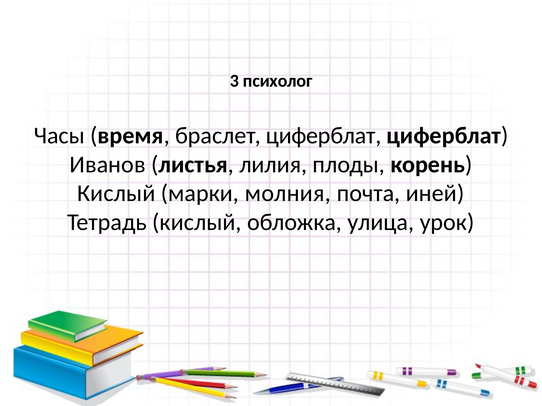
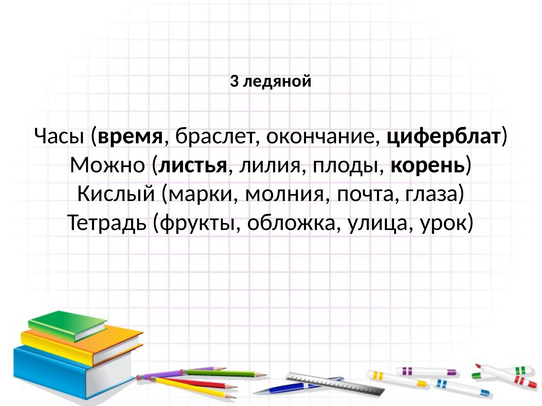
психолог: психолог -> ледяной
браслет циферблат: циферблат -> окончание
Иванов: Иванов -> Можно
иней: иней -> глаза
Тетрадь кислый: кислый -> фрукты
